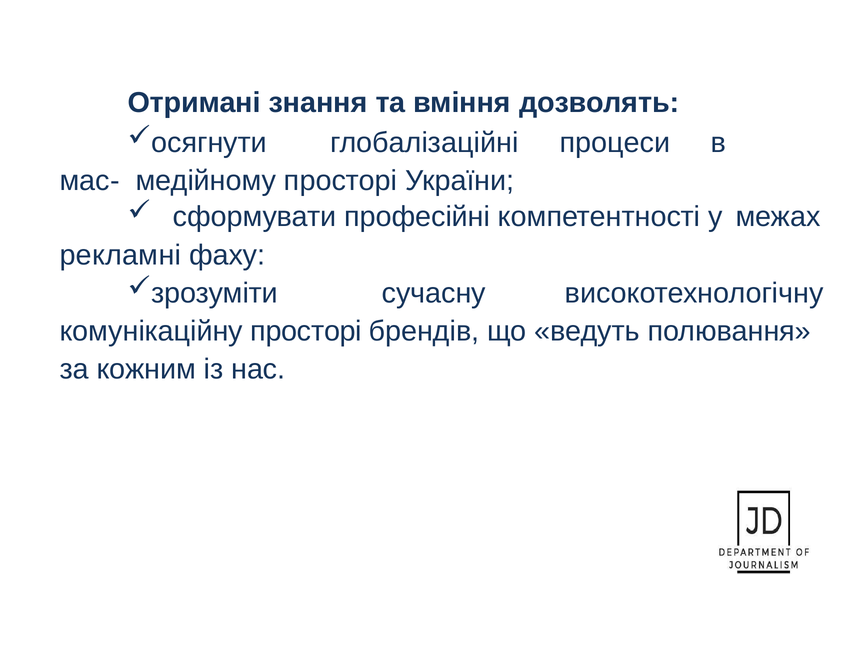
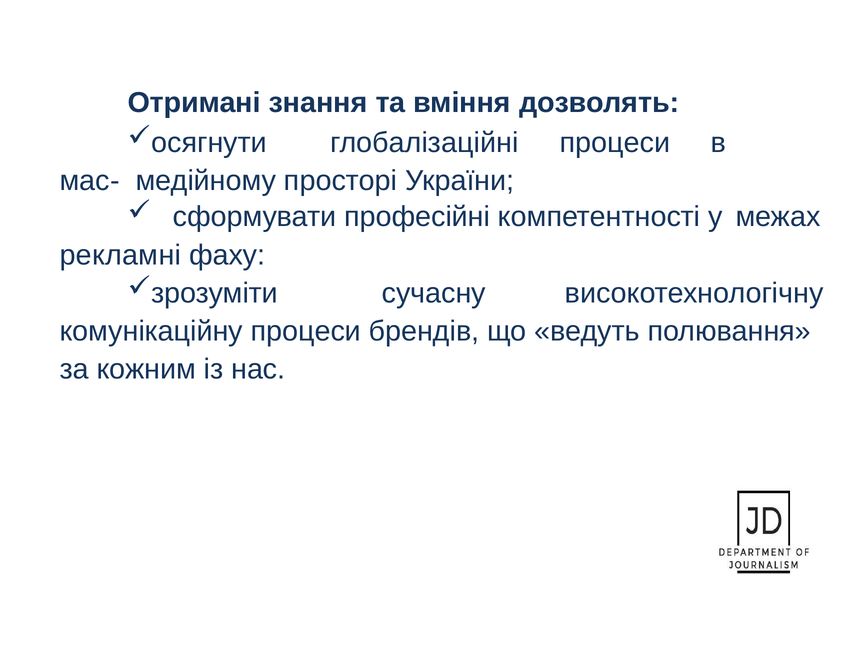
комунікаційну просторі: просторі -> процеси
